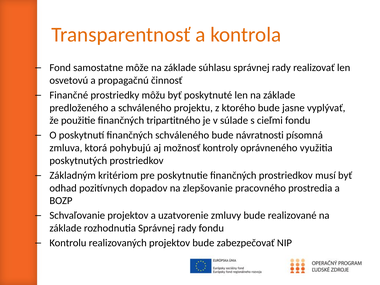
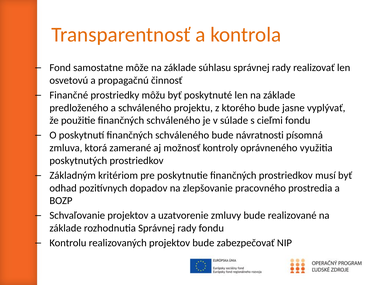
použitie finančných tripartitného: tripartitného -> schváleného
pohybujú: pohybujú -> zamerané
